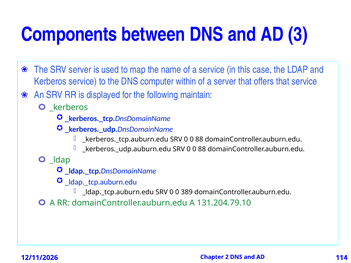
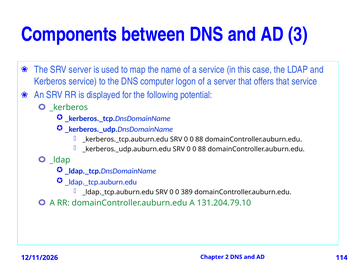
within: within -> logon
maintain: maintain -> potential
